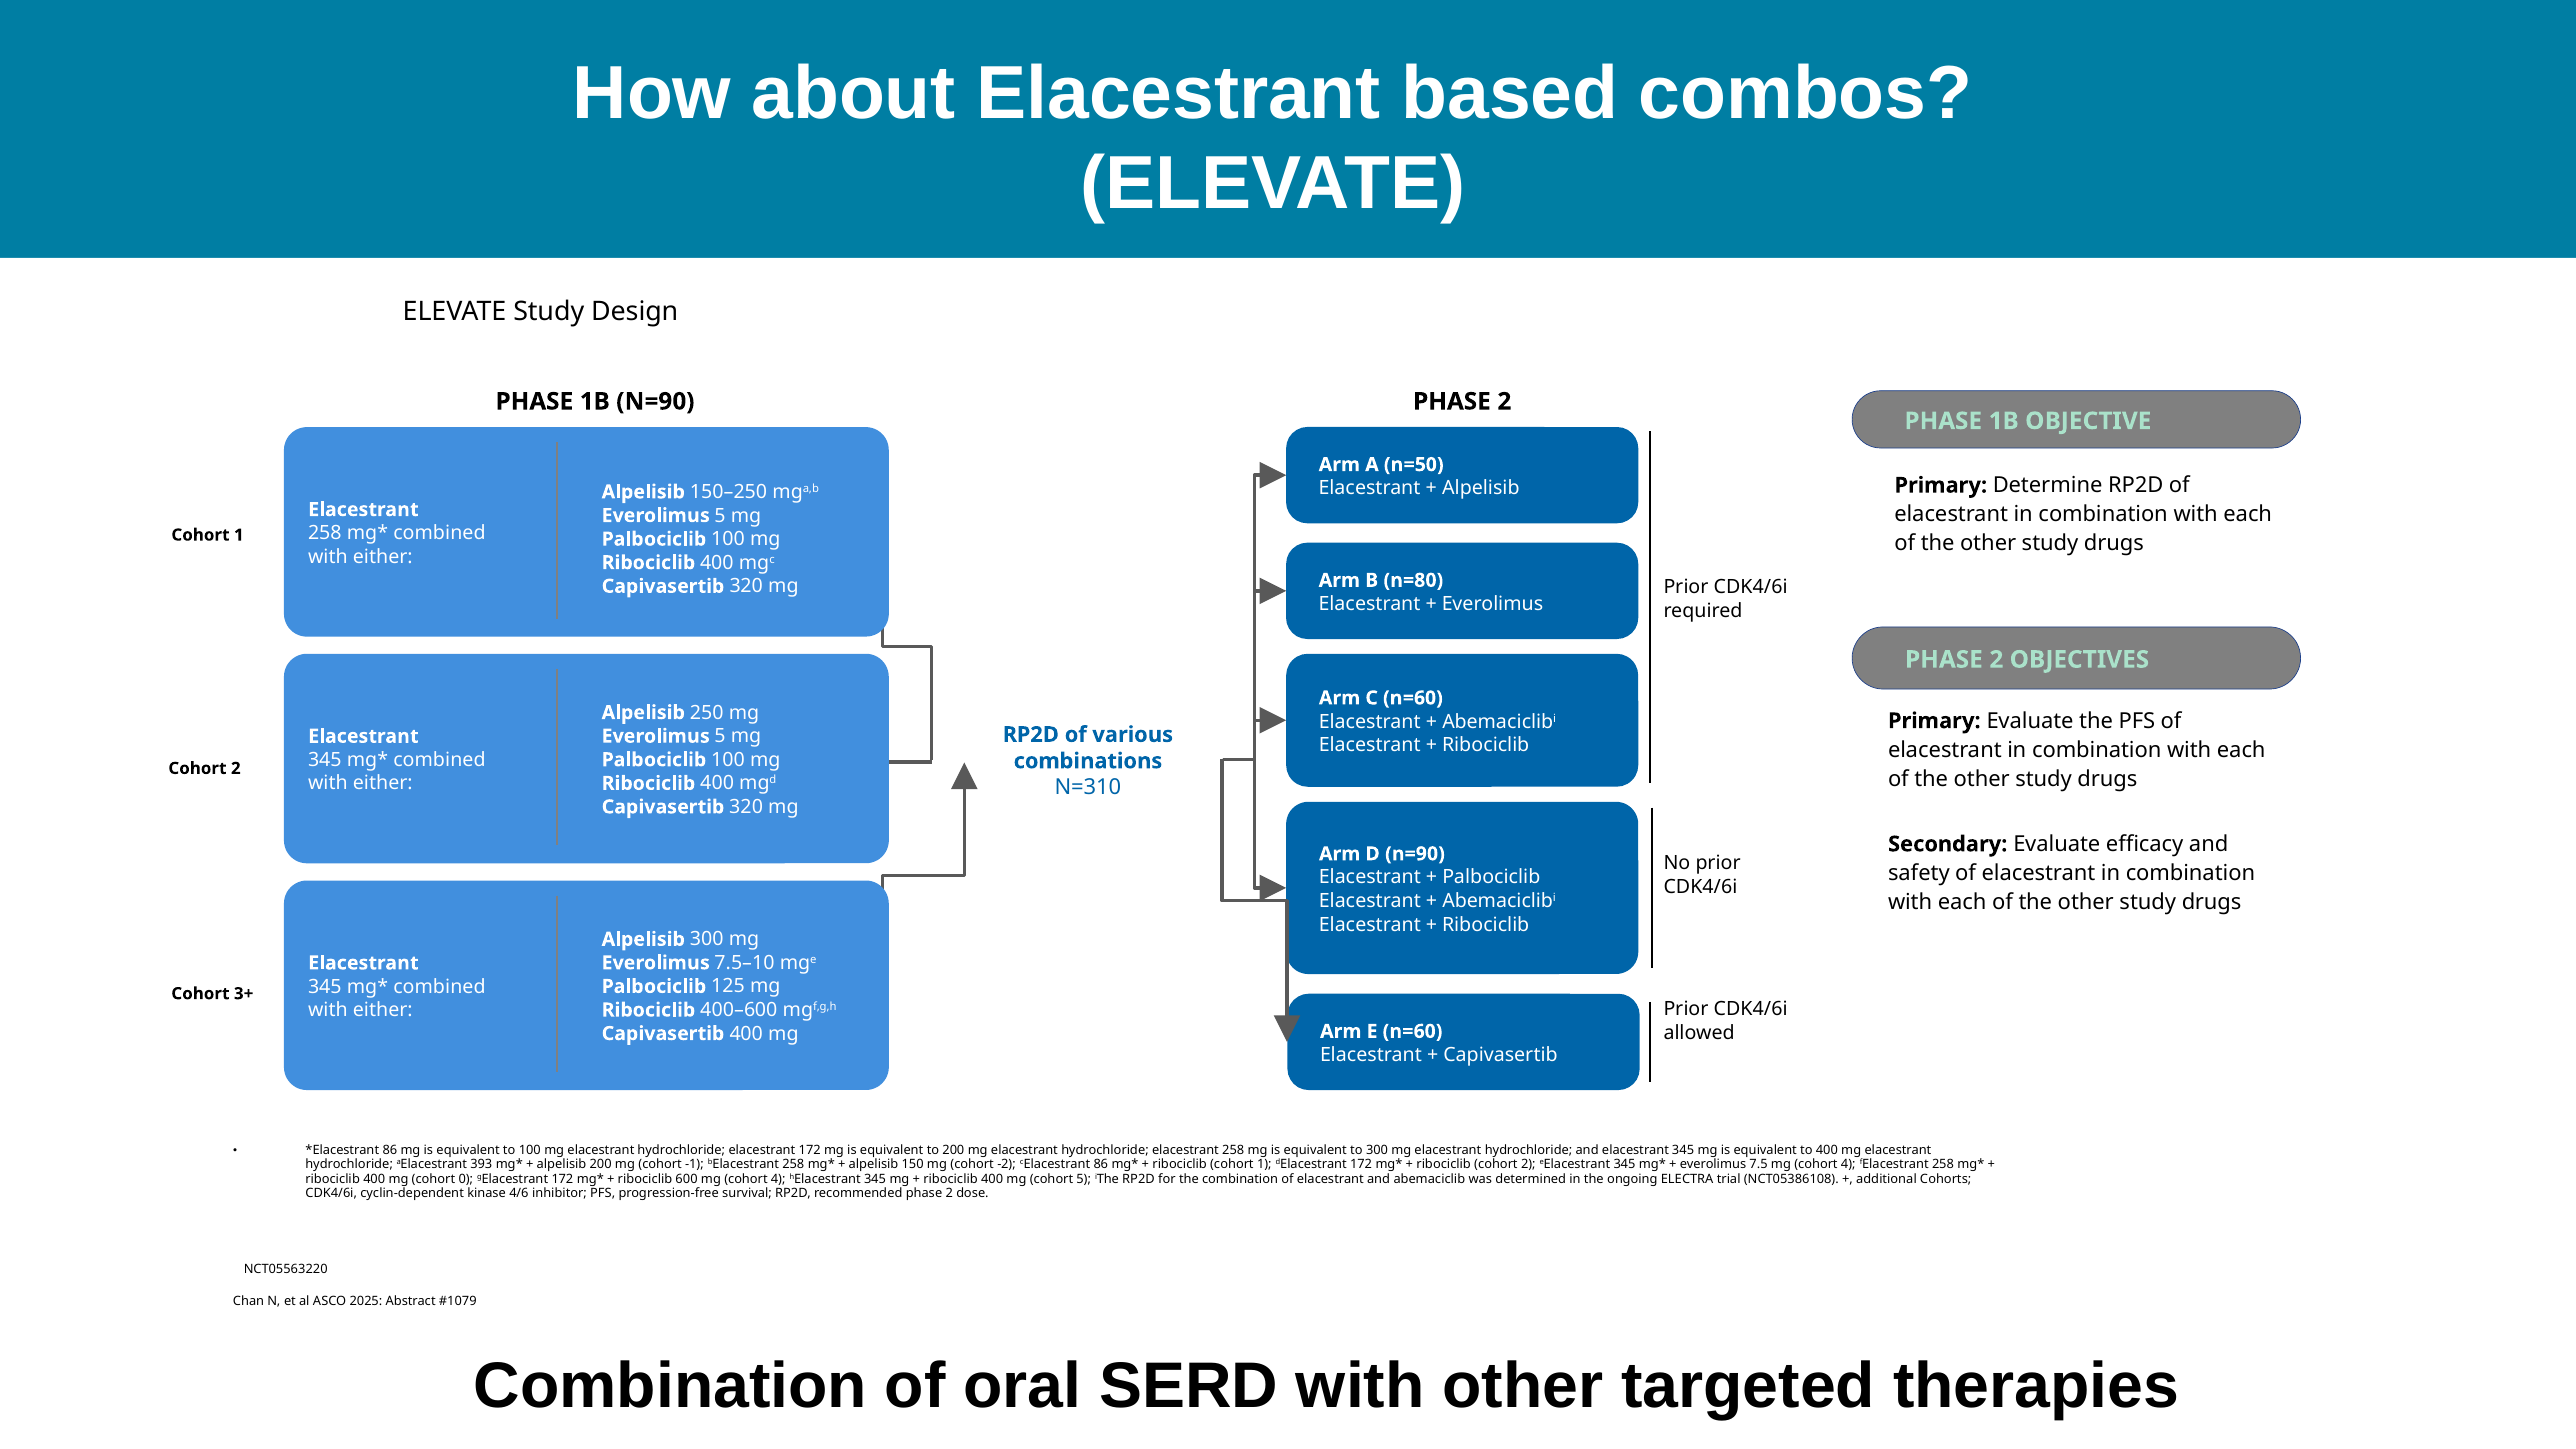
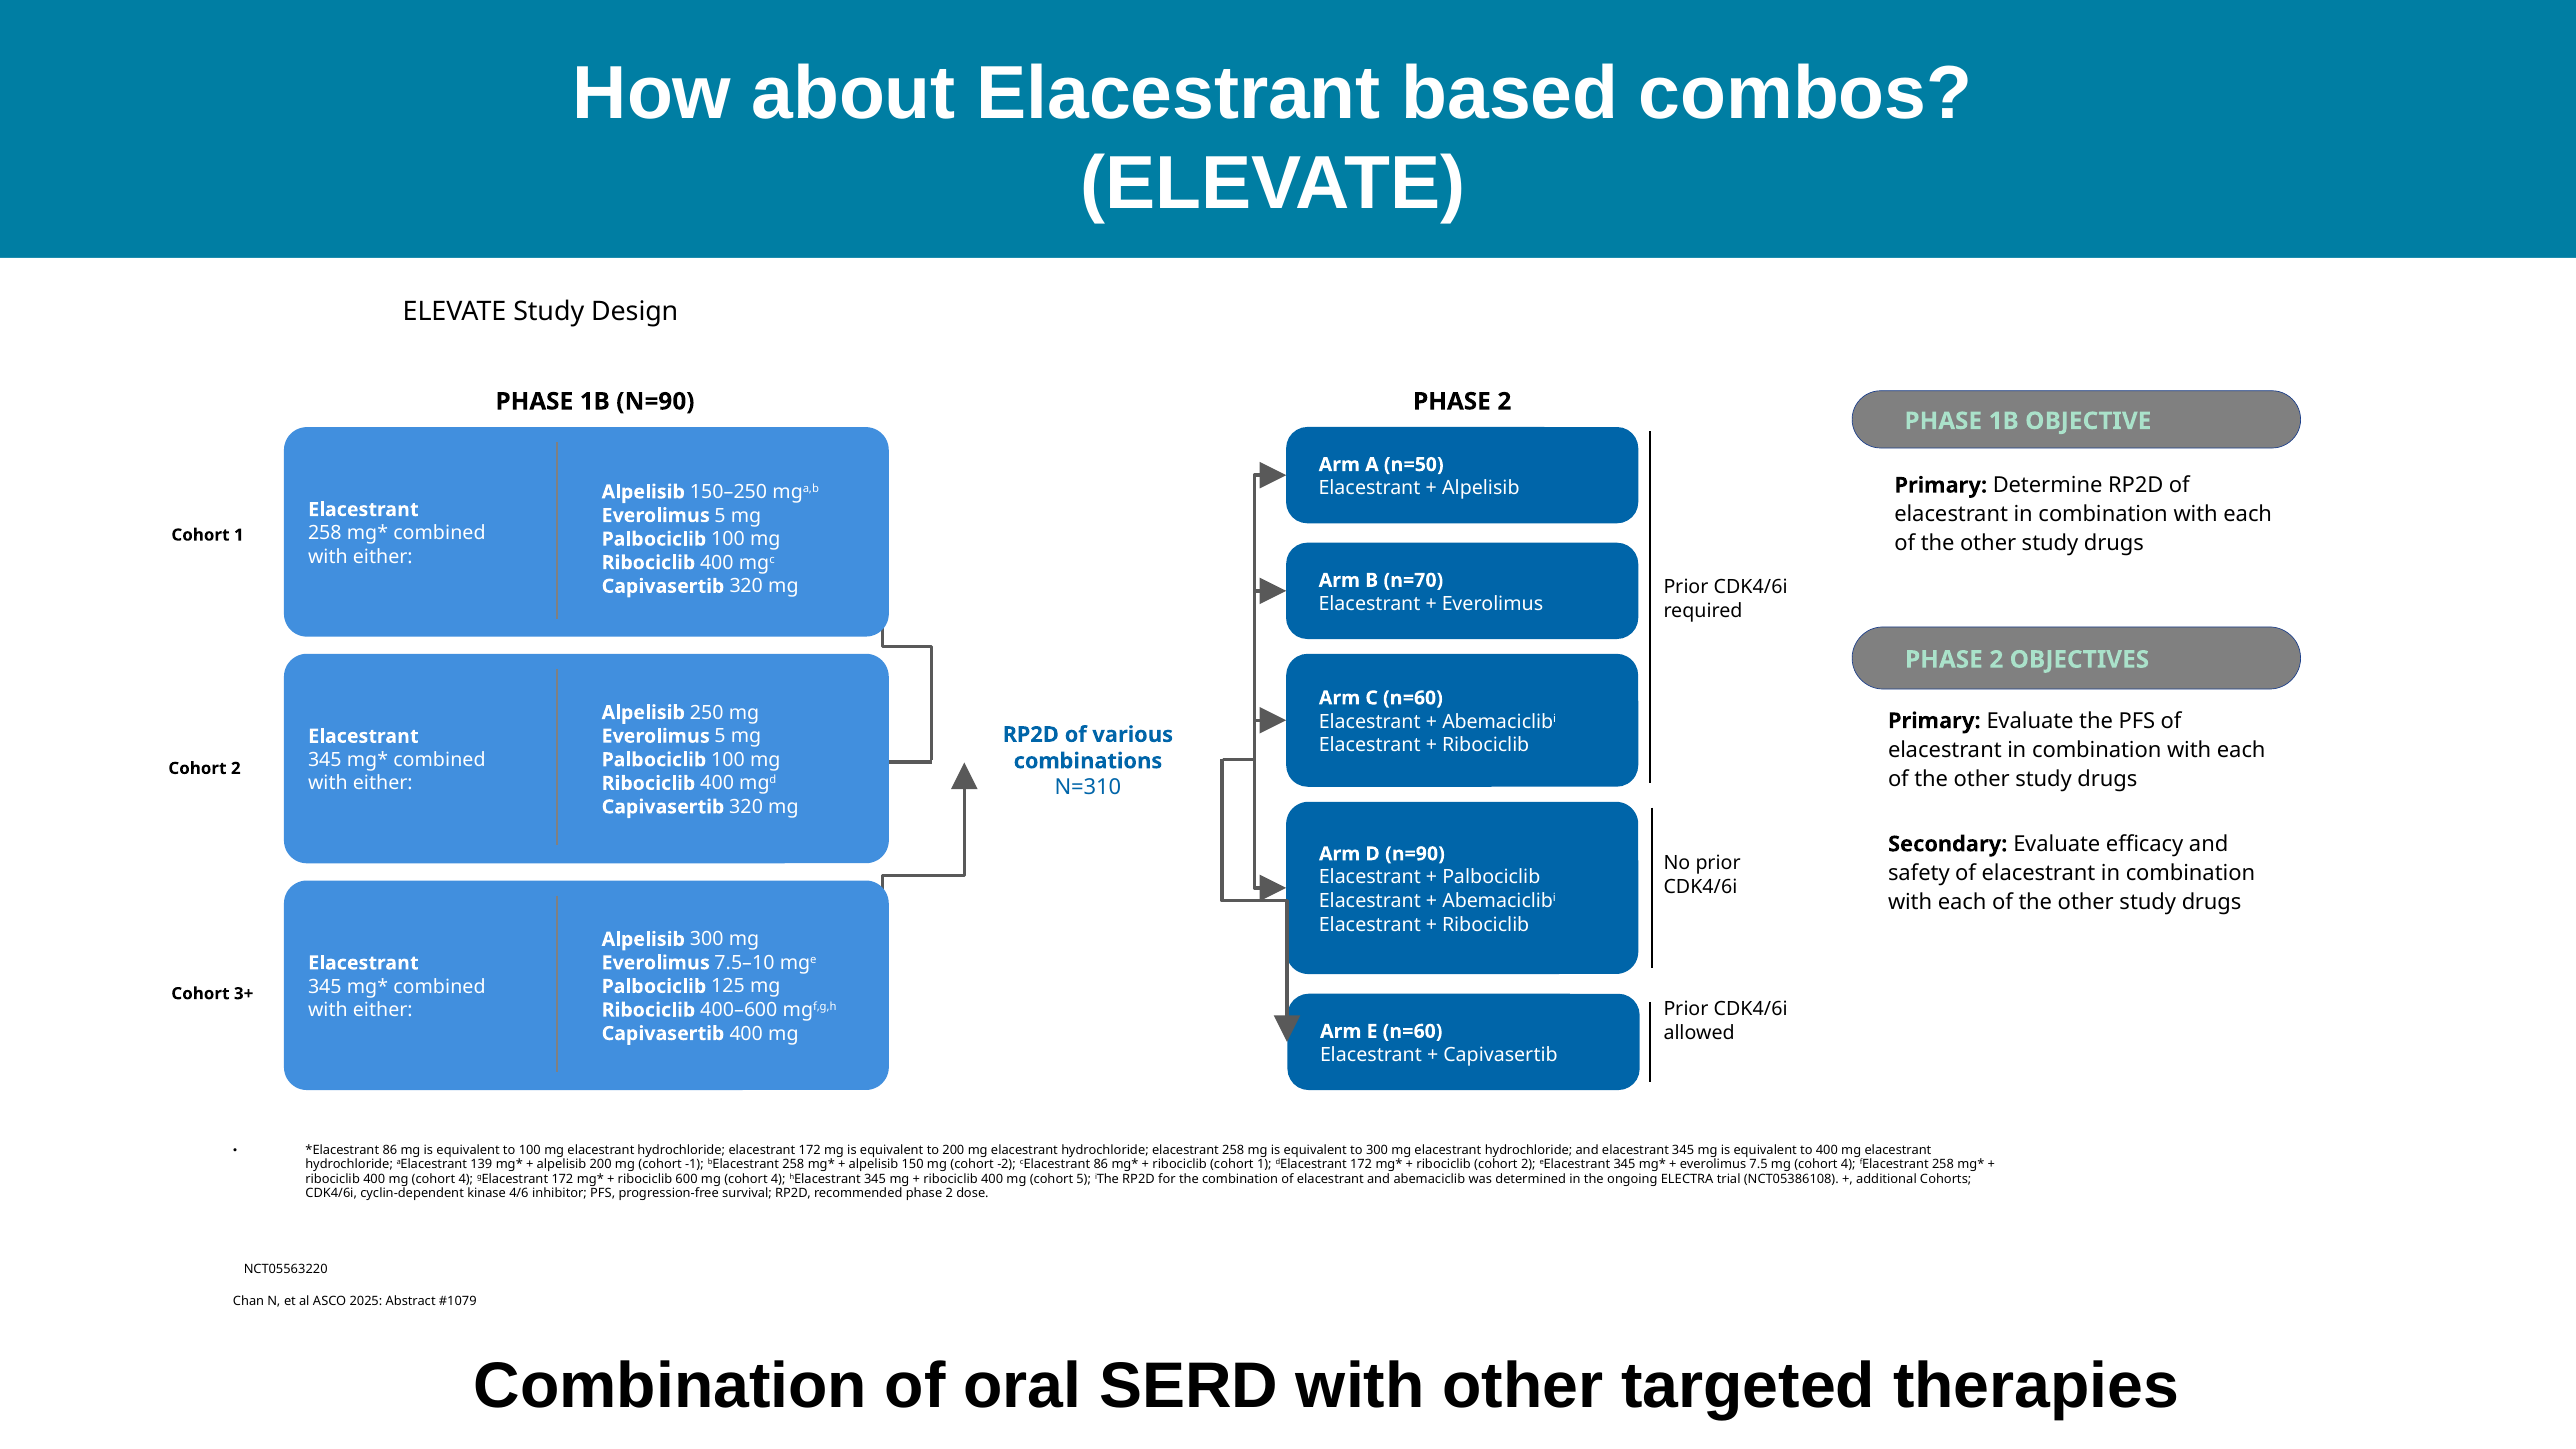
n=80: n=80 -> n=70
393: 393 -> 139
400 mg cohort 0: 0 -> 4
